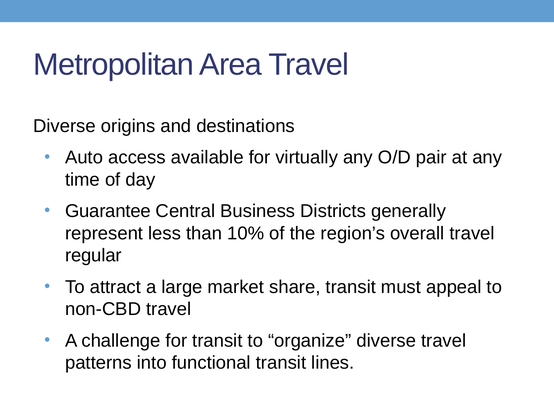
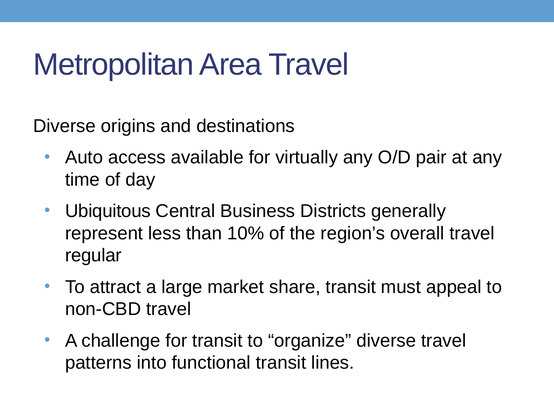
Guarantee: Guarantee -> Ubiquitous
